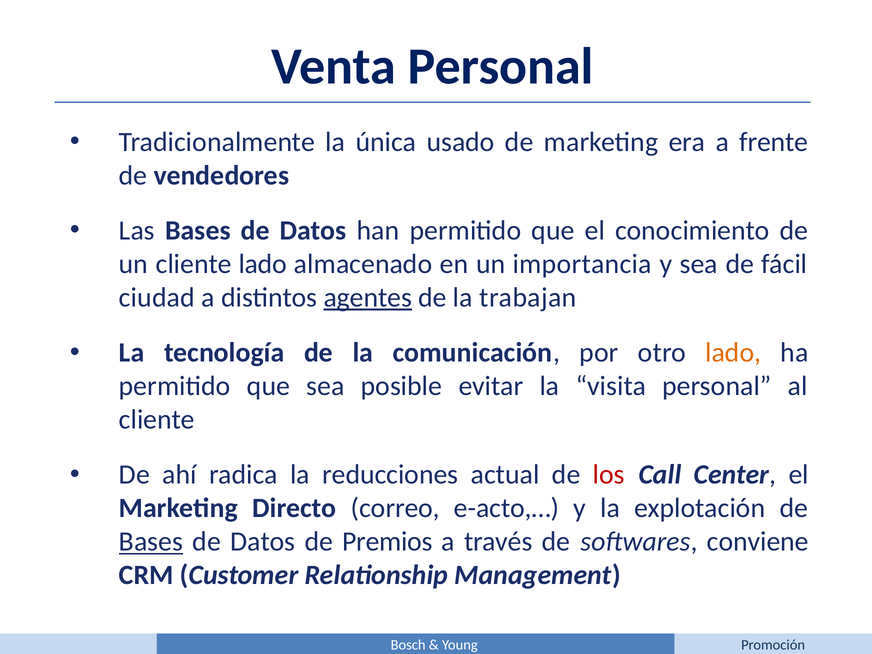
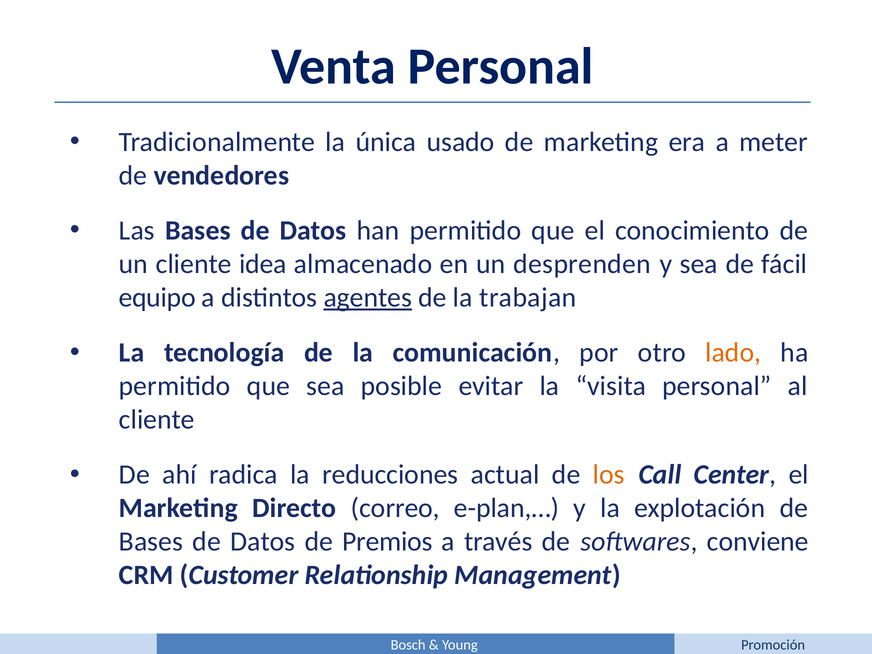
frente: frente -> meter
cliente lado: lado -> idea
importancia: importancia -> desprenden
ciudad: ciudad -> equipo
los colour: red -> orange
e-acto,…: e-acto,… -> e-plan,…
Bases at (151, 542) underline: present -> none
